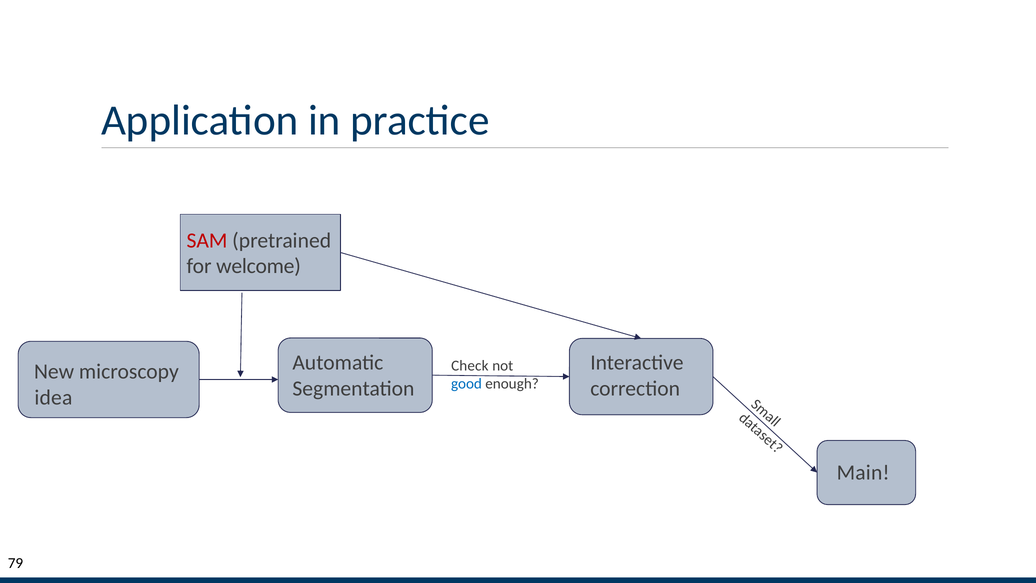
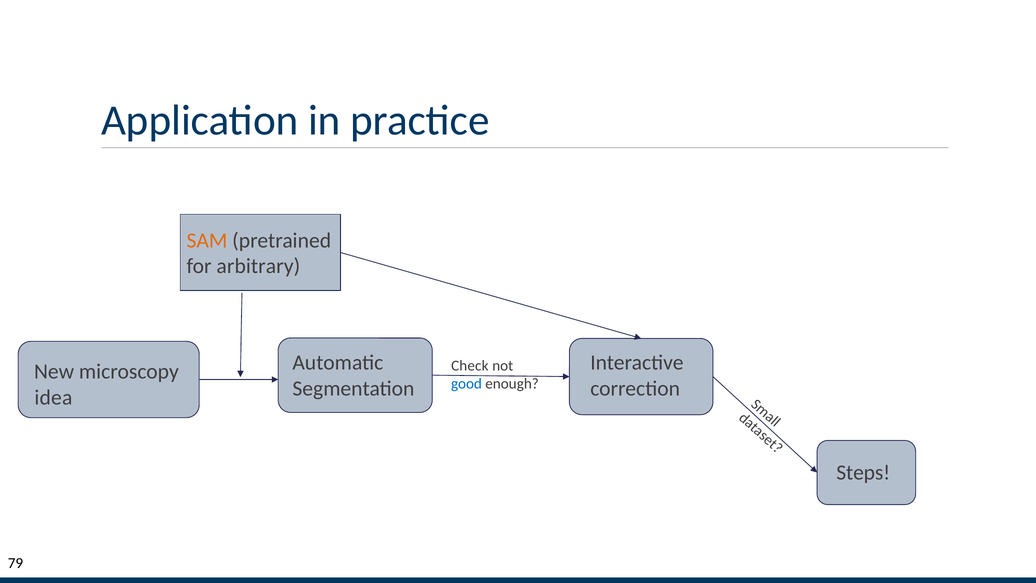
SAM colour: red -> orange
welcome: welcome -> arbitrary
Main: Main -> Steps
